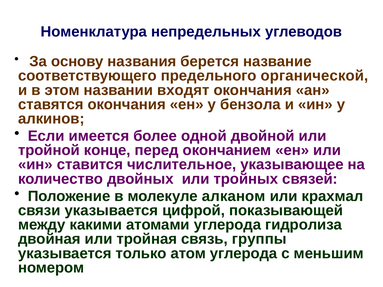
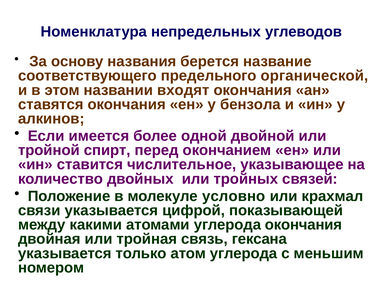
конце: конце -> спирт
алканом: алканом -> условно
углерода гидролиза: гидролиза -> окончания
группы: группы -> гексана
